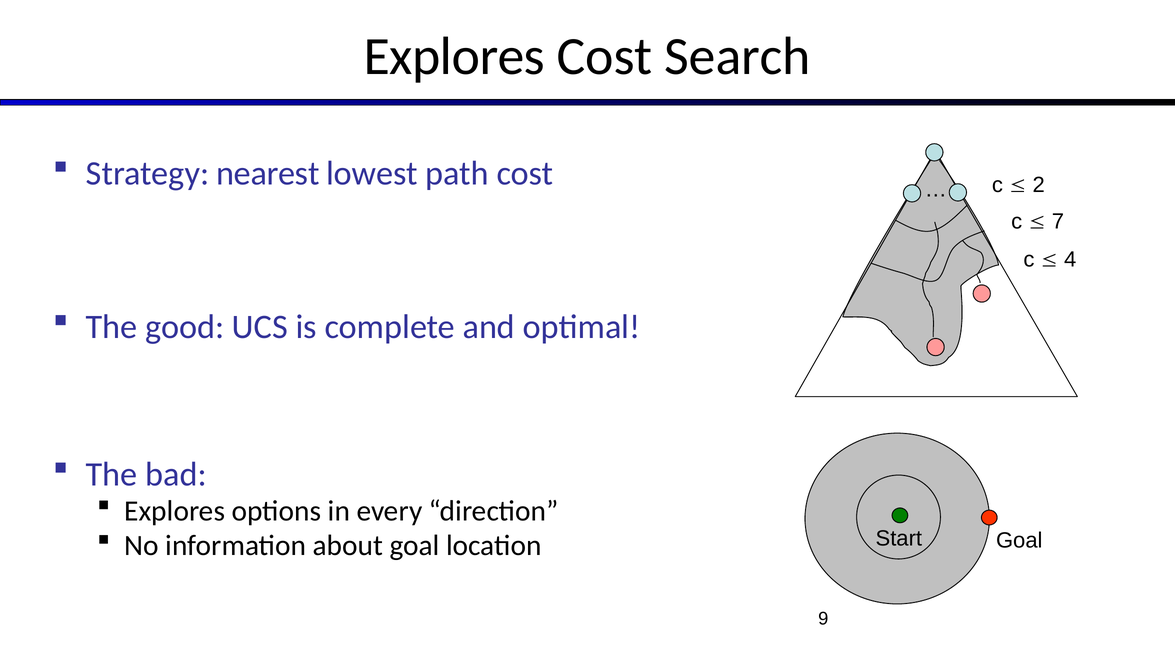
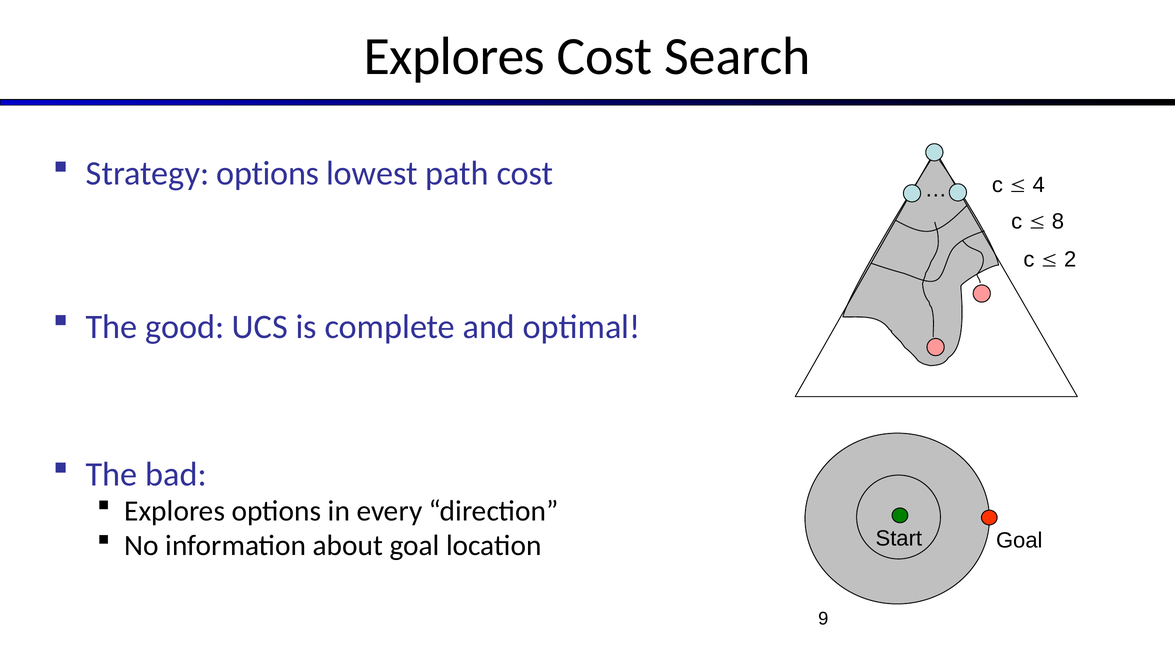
Strategy nearest: nearest -> options
2: 2 -> 4
7: 7 -> 8
4: 4 -> 2
